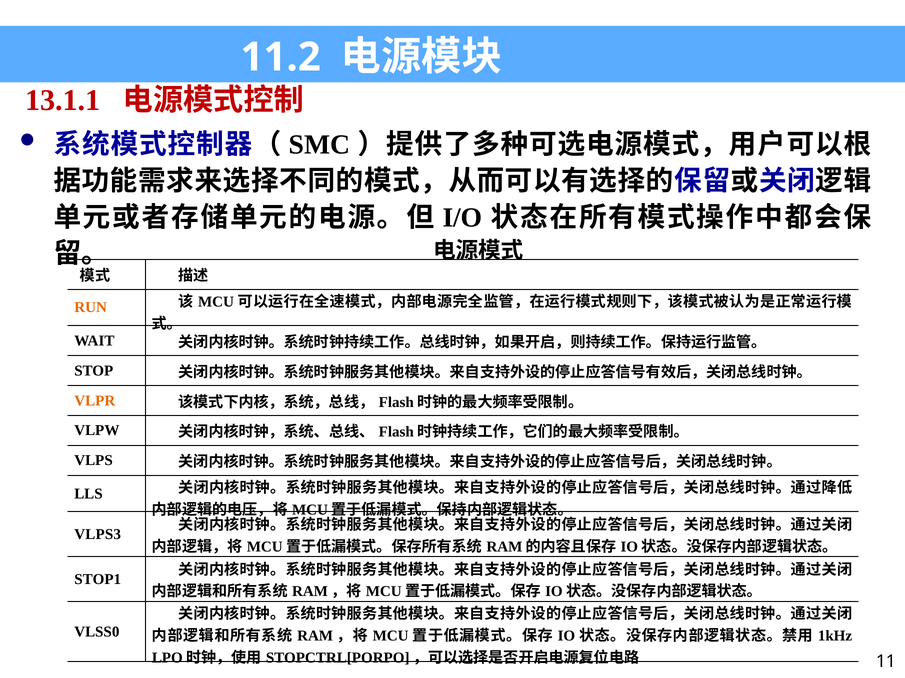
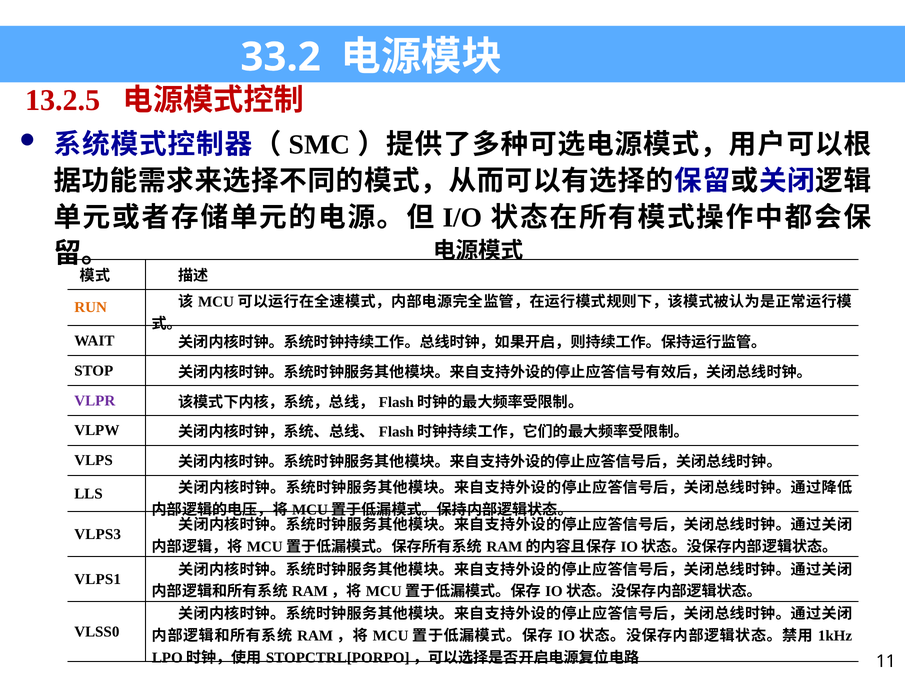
11.2: 11.2 -> 33.2
13.1.1: 13.1.1 -> 13.2.5
VLPR colour: orange -> purple
STOP1: STOP1 -> VLPS1
